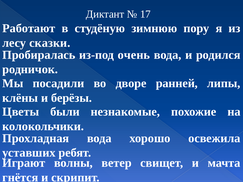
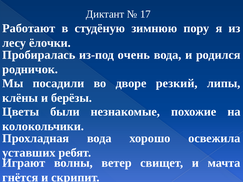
сказки: сказки -> ёлочки
ранней: ранней -> резкий
